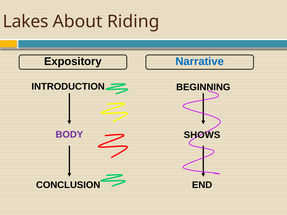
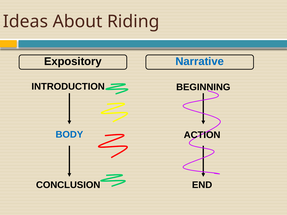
Lakes: Lakes -> Ideas
BODY colour: purple -> blue
SHOWS: SHOWS -> ACTION
